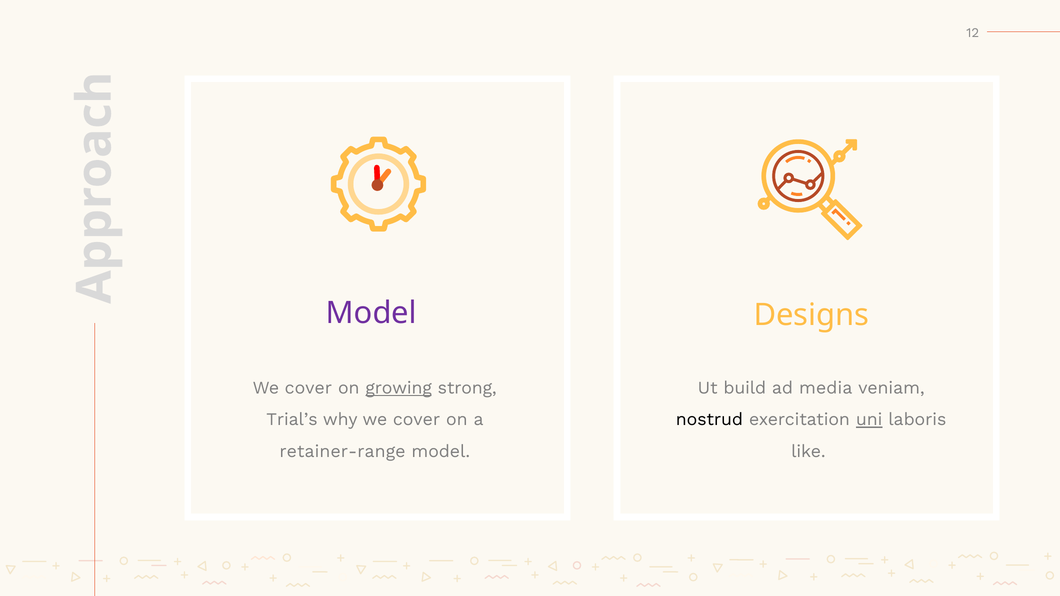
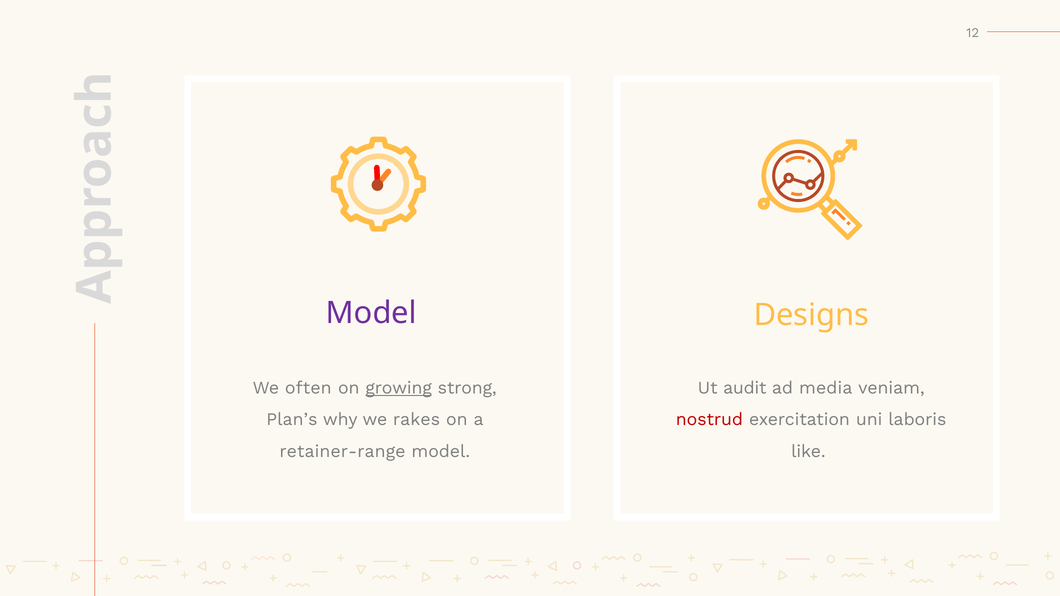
cover at (308, 388): cover -> often
build: build -> audit
Trial’s: Trial’s -> Plan’s
why we cover: cover -> rakes
nostrud colour: black -> red
uni underline: present -> none
